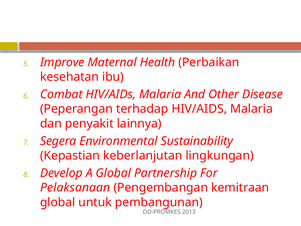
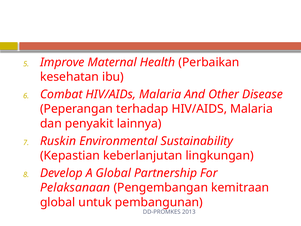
Segera: Segera -> Ruskin
